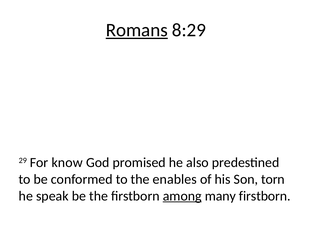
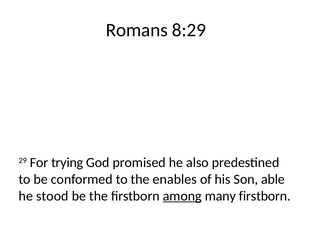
Romans underline: present -> none
know: know -> trying
torn: torn -> able
speak: speak -> stood
